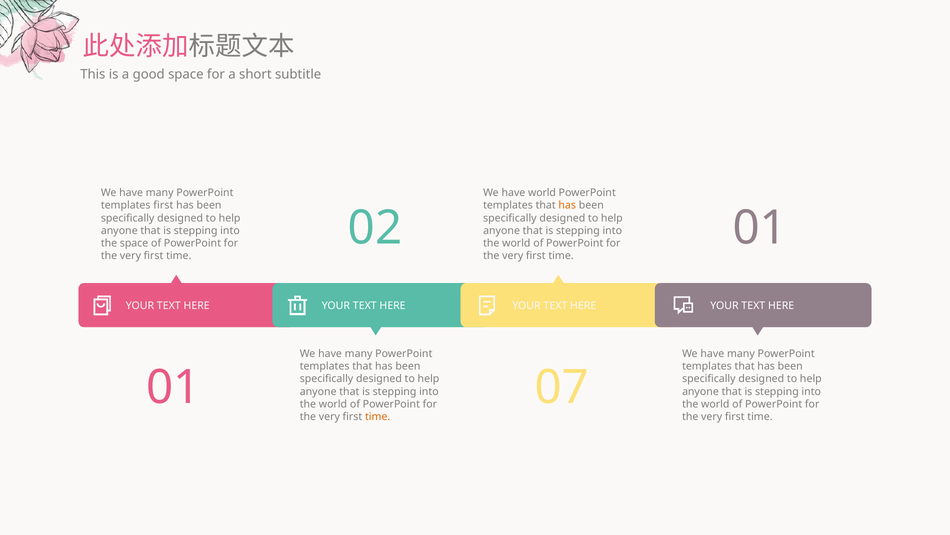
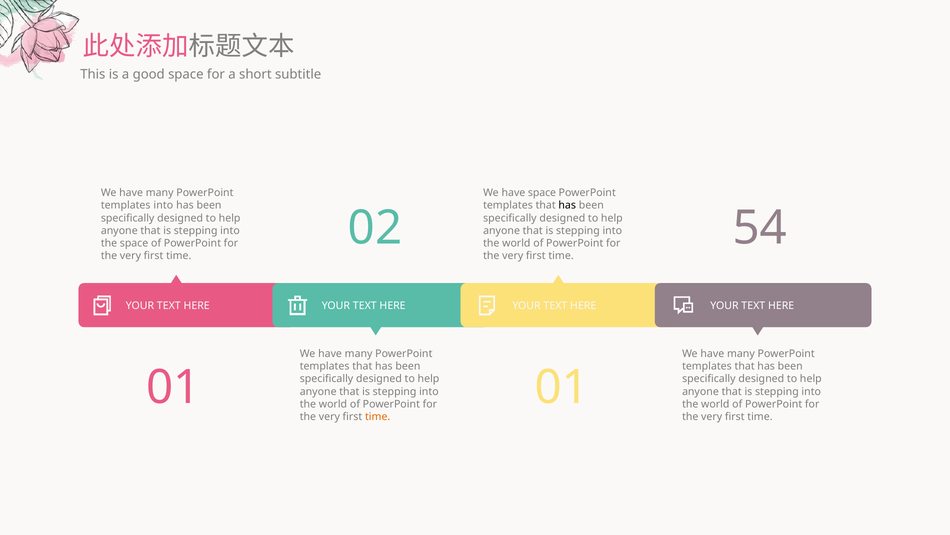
have world: world -> space
templates first: first -> into
has at (567, 205) colour: orange -> black
02 01: 01 -> 54
01 07: 07 -> 01
